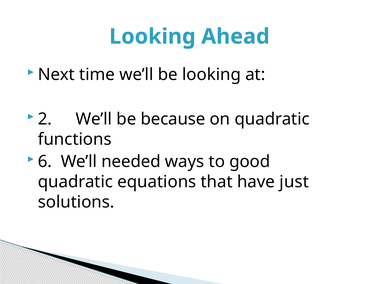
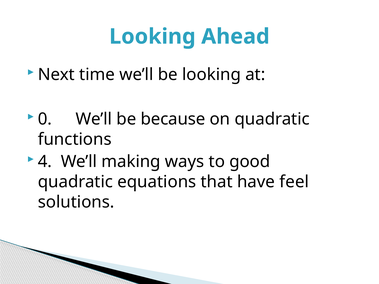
2: 2 -> 0
6: 6 -> 4
needed: needed -> making
just: just -> feel
